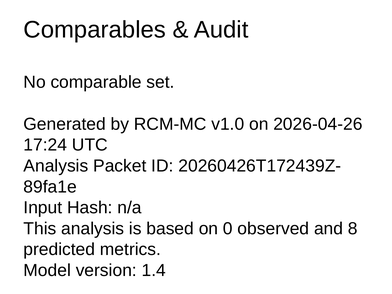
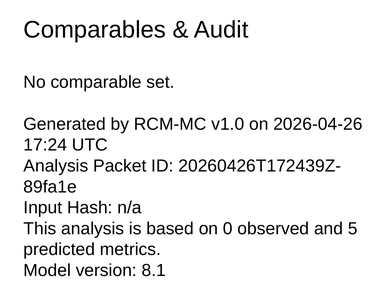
8: 8 -> 5
1.4: 1.4 -> 8.1
